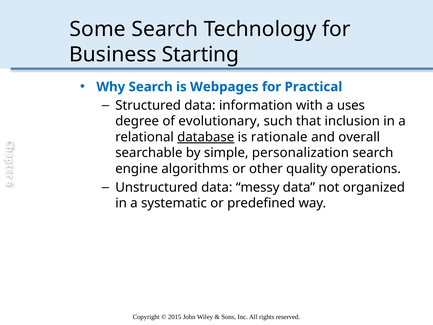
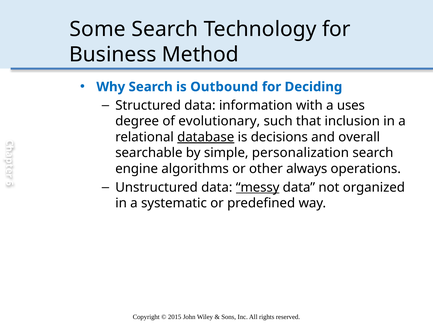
Starting: Starting -> Method
Webpages: Webpages -> Outbound
Practical: Practical -> Deciding
rationale: rationale -> decisions
quality: quality -> always
messy underline: none -> present
